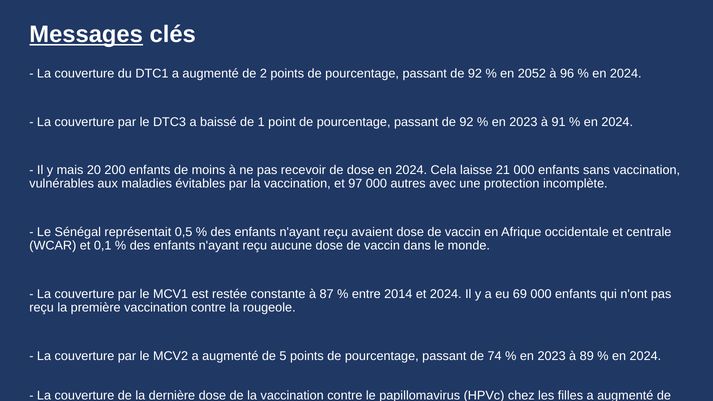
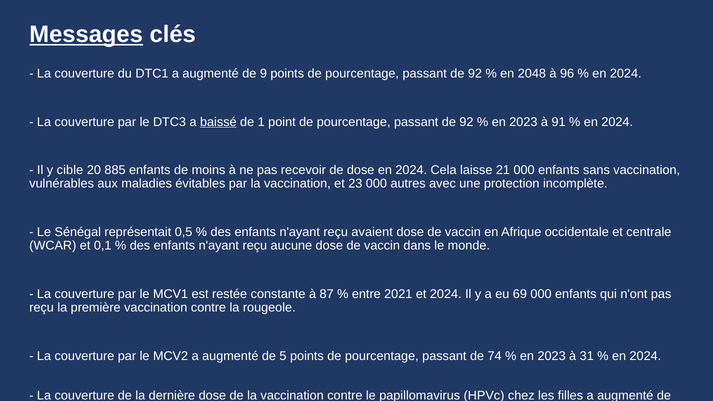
2: 2 -> 9
2052: 2052 -> 2048
baissé underline: none -> present
mais: mais -> cible
200: 200 -> 885
97: 97 -> 23
2014: 2014 -> 2021
89: 89 -> 31
